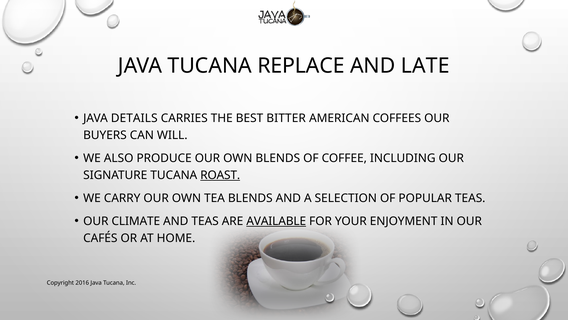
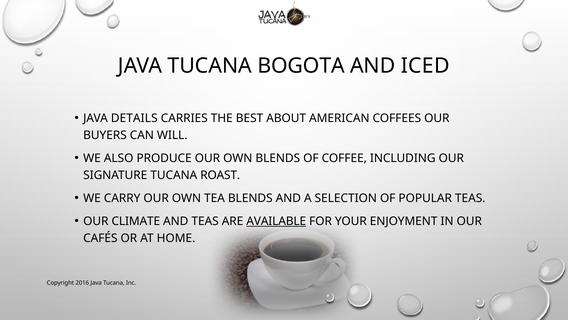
REPLACE: REPLACE -> BOGOTA
LATE: LATE -> ICED
BITTER: BITTER -> ABOUT
ROAST underline: present -> none
